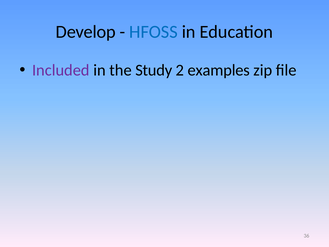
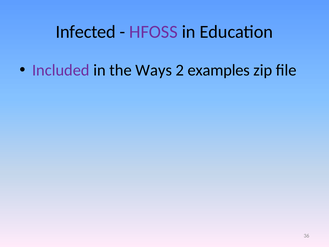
Develop: Develop -> Infected
HFOSS colour: blue -> purple
Study: Study -> Ways
